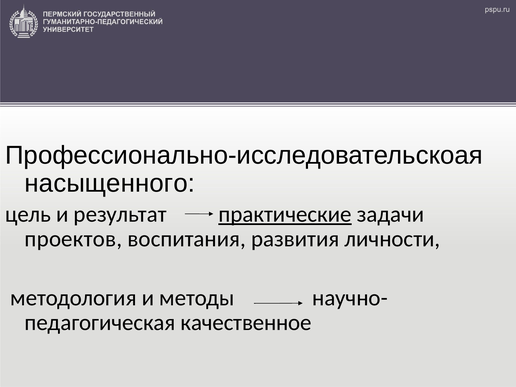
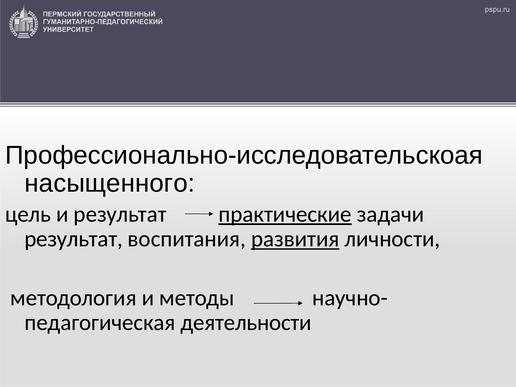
проектов at (73, 239): проектов -> результат
развития underline: none -> present
качественное: качественное -> деятельности
